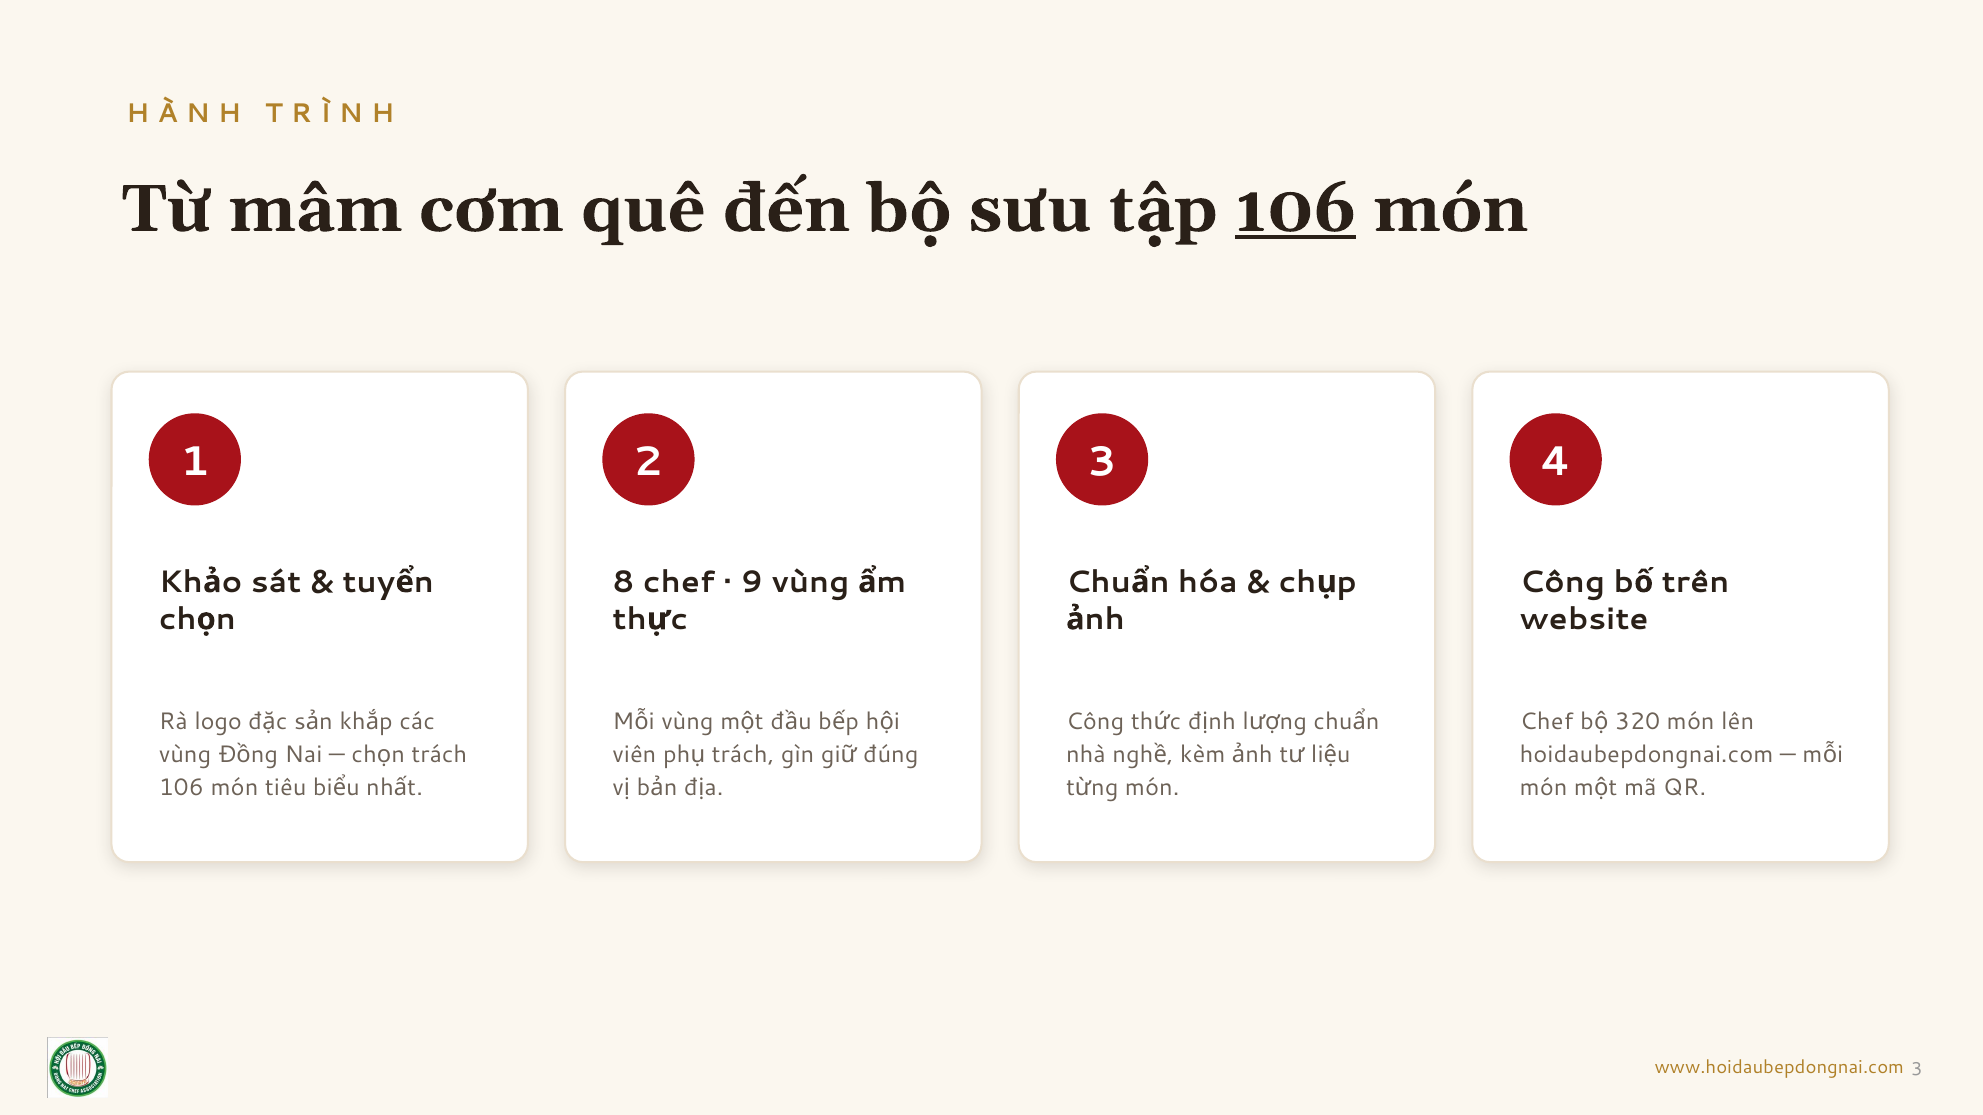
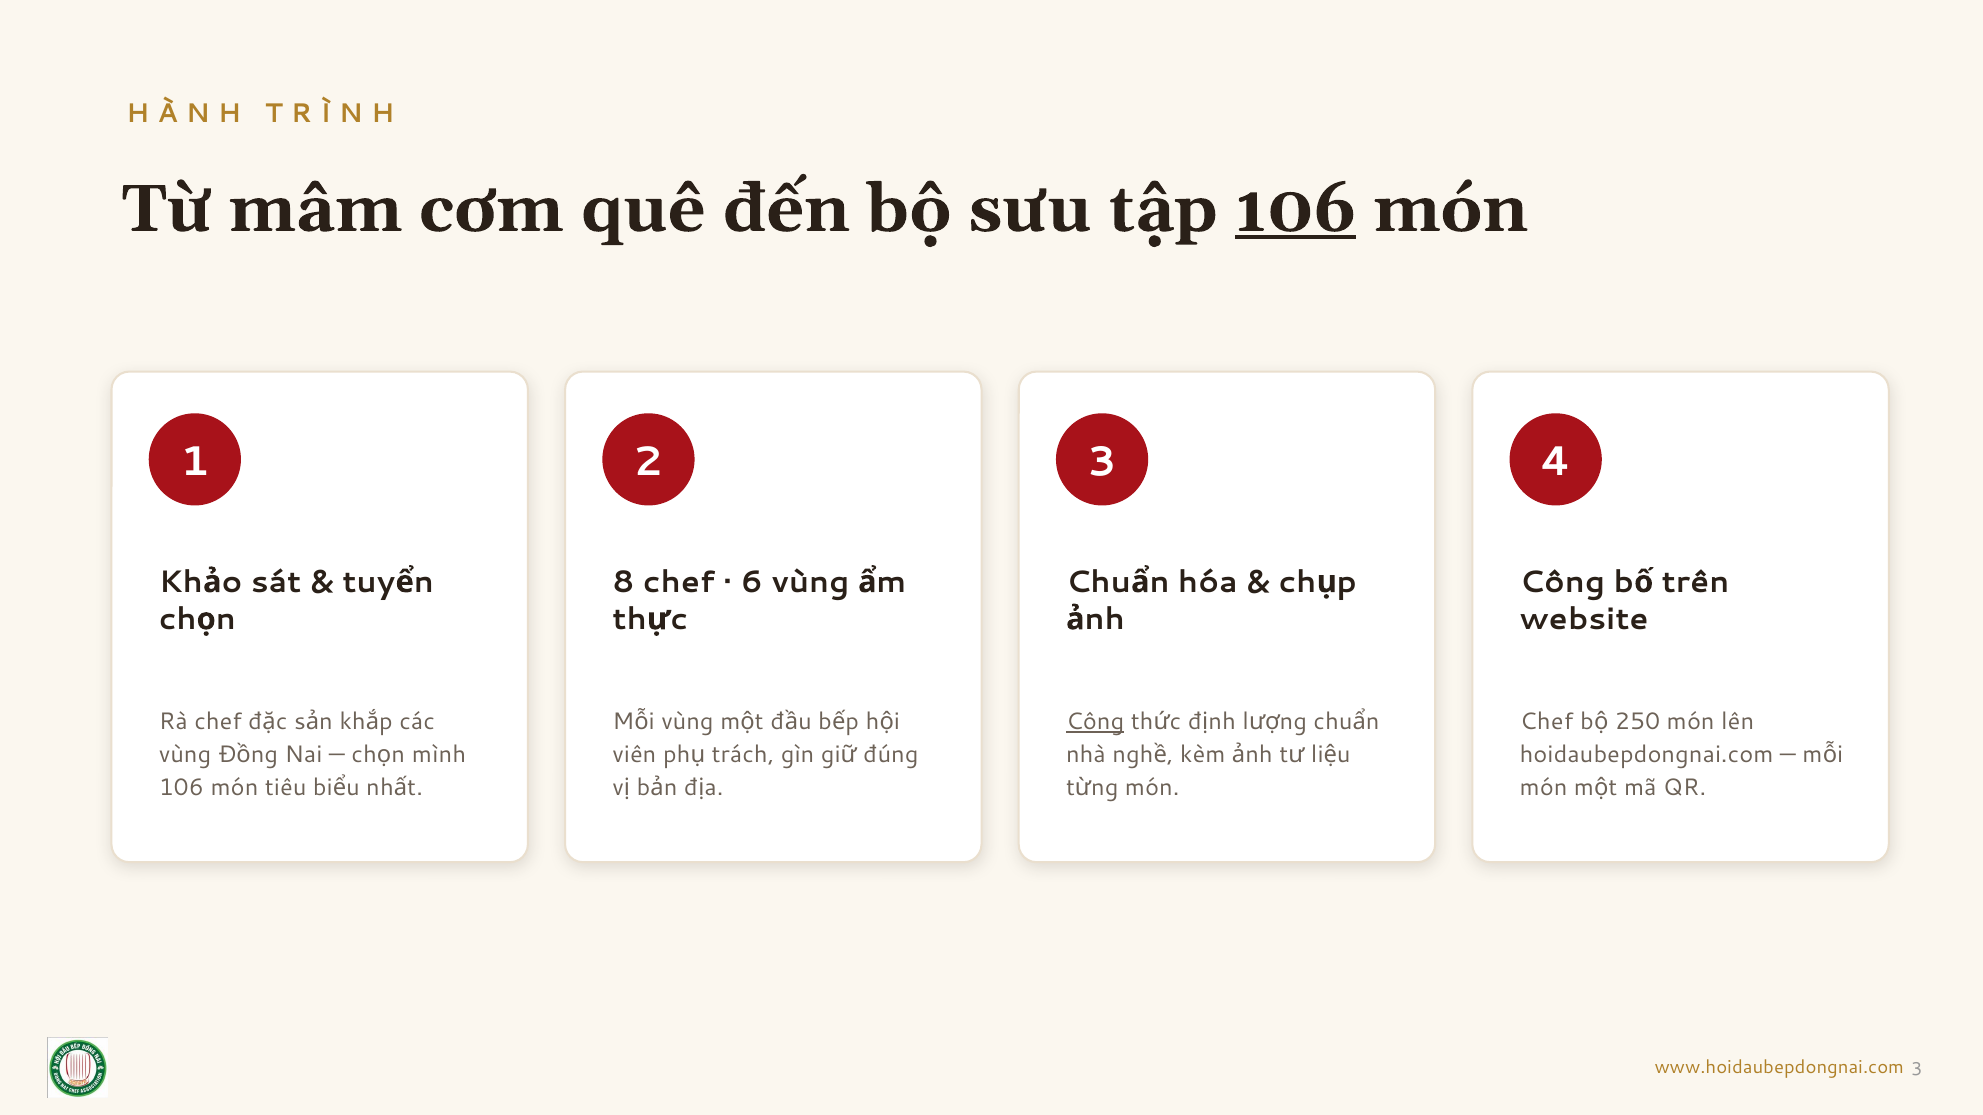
9: 9 -> 6
Rà logo: logo -> chef
Công at (1095, 722) underline: none -> present
320: 320 -> 250
trách at (439, 755): trách -> mình
